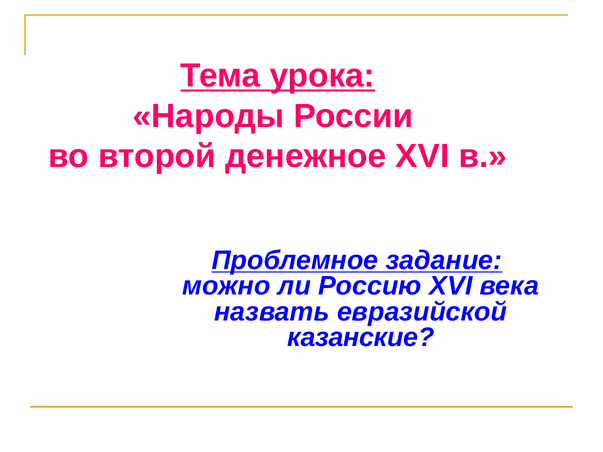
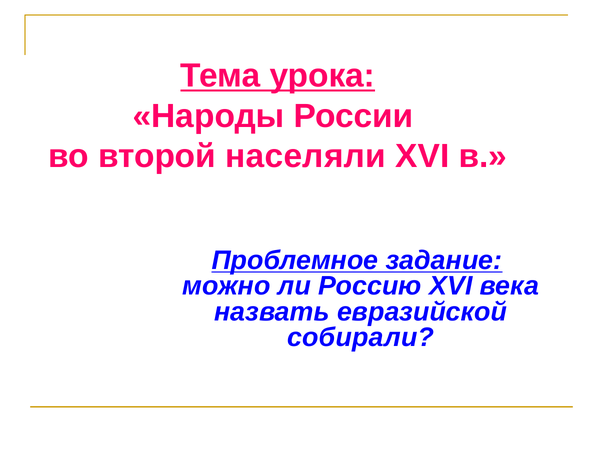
денежное: денежное -> населяли
казанские: казанские -> собирали
